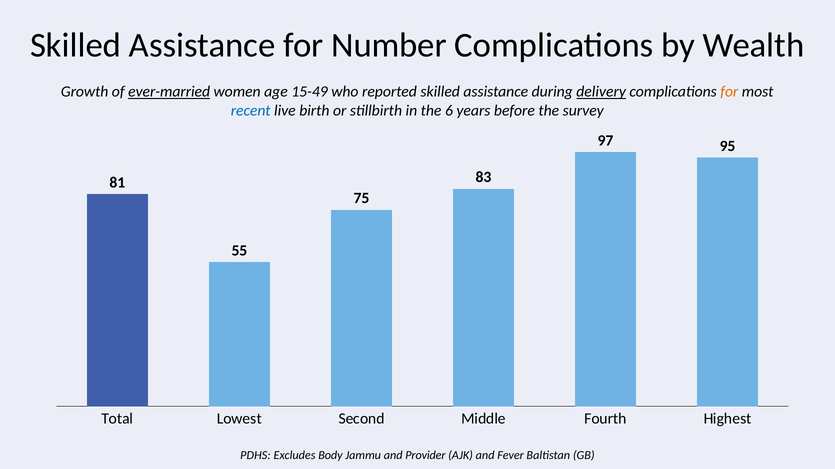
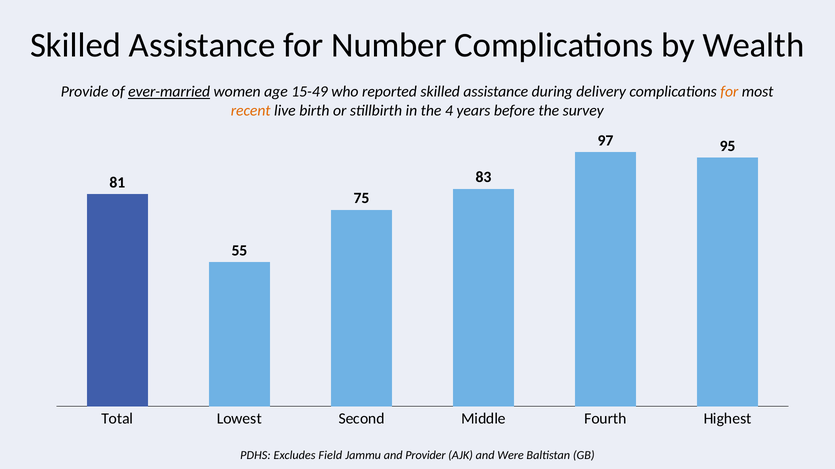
Growth: Growth -> Provide
delivery underline: present -> none
recent colour: blue -> orange
6: 6 -> 4
Body: Body -> Field
Fever: Fever -> Were
